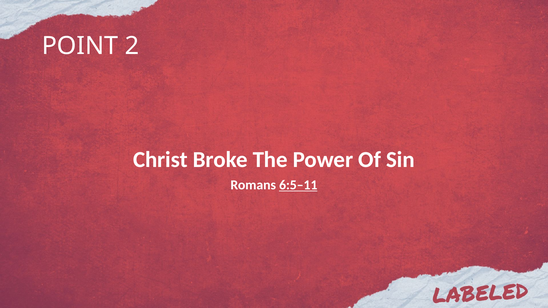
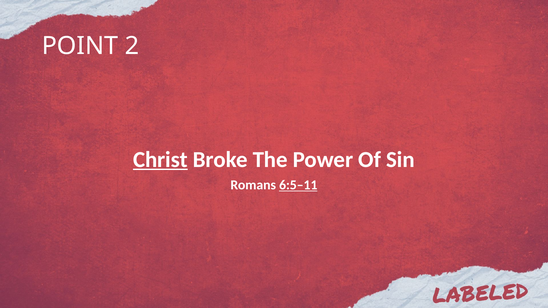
Christ underline: none -> present
